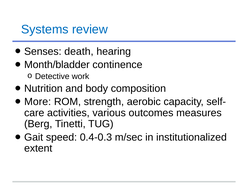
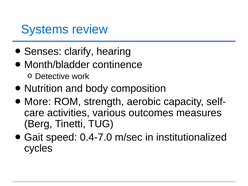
death: death -> clarify
0.4-0.3: 0.4-0.3 -> 0.4-7.0
extent: extent -> cycles
